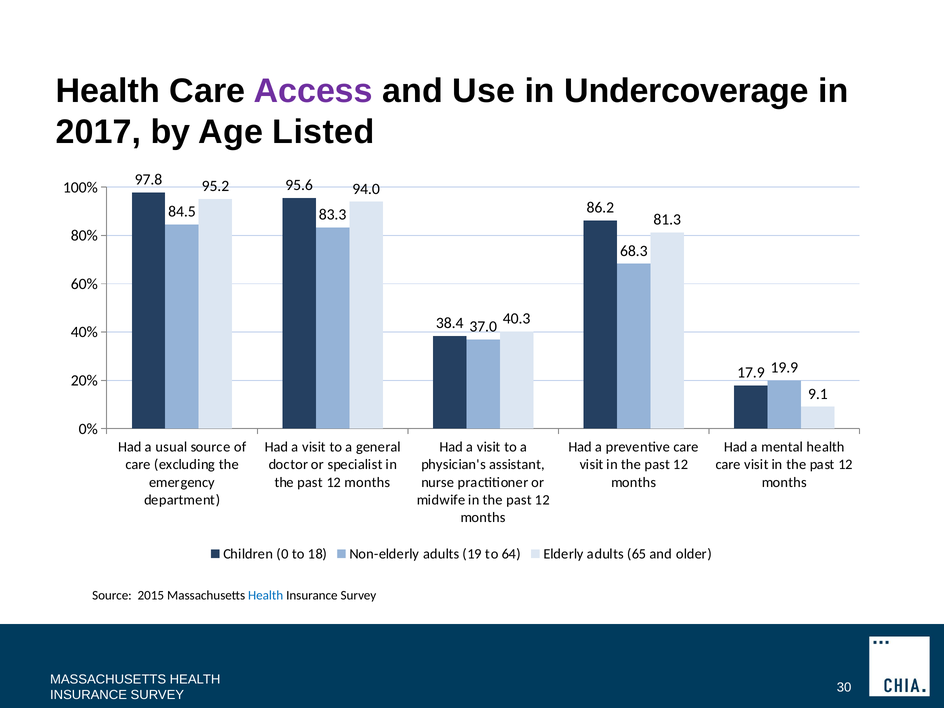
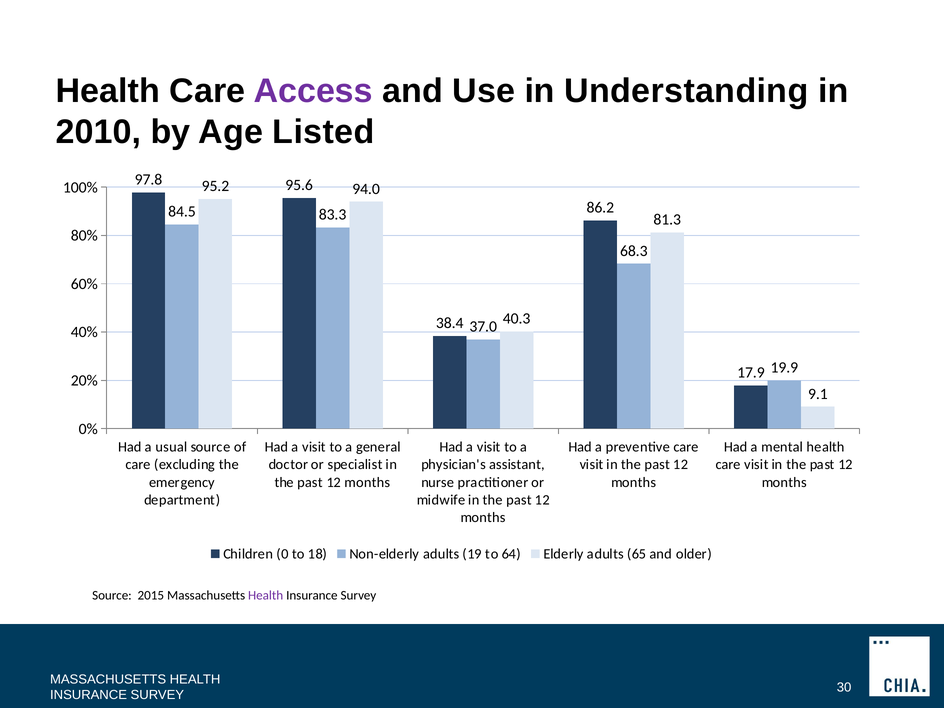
Undercoverage: Undercoverage -> Understanding
2017: 2017 -> 2010
Health at (266, 596) colour: blue -> purple
